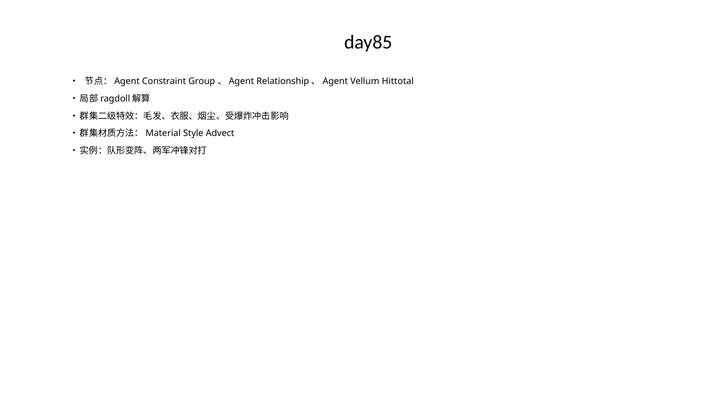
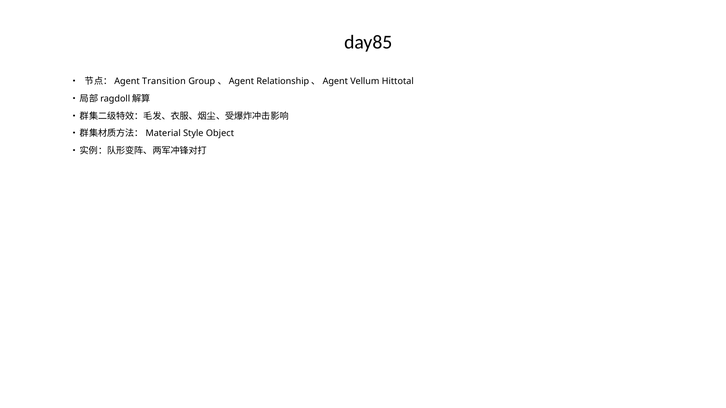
Constraint: Constraint -> Transition
Advect: Advect -> Object
